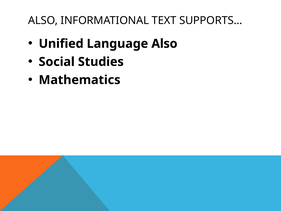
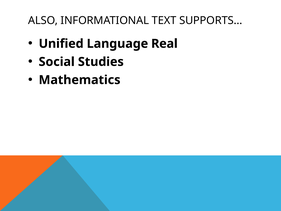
Language Also: Also -> Real
